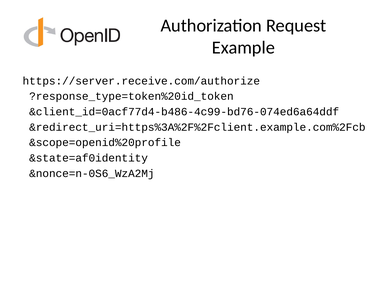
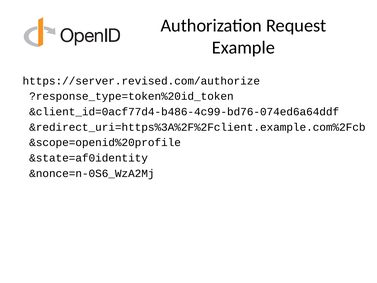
https://server.receive.com/authorize: https://server.receive.com/authorize -> https://server.revised.com/authorize
